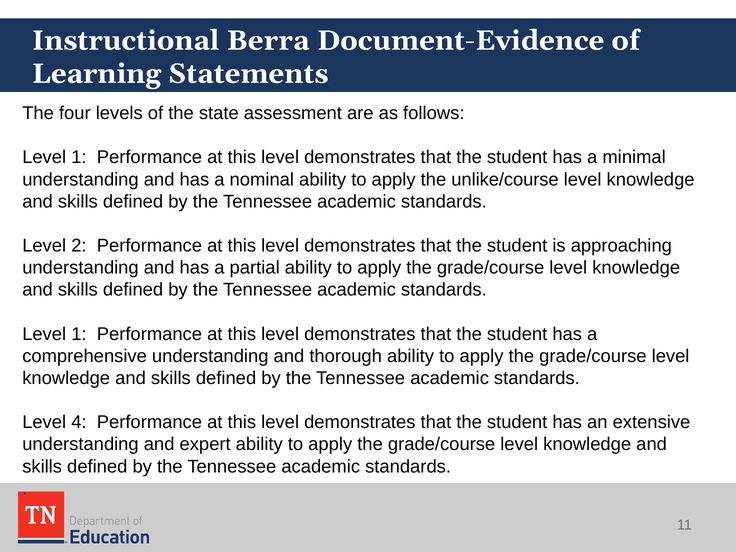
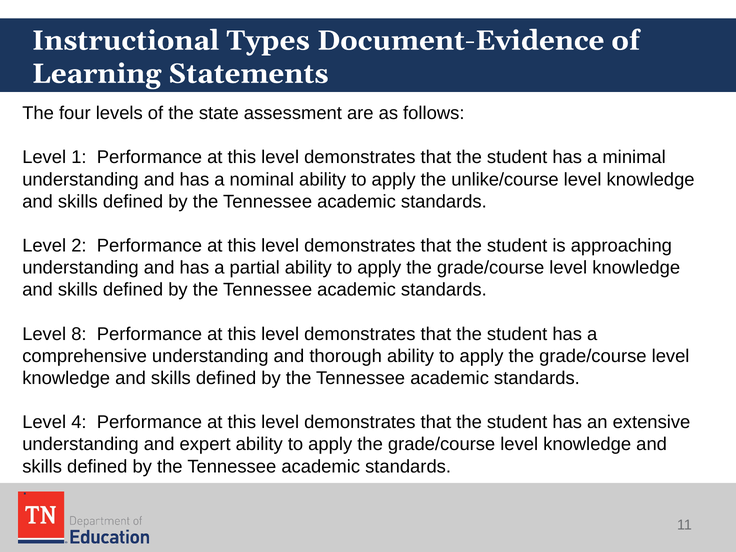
Berra: Berra -> Types
1 at (79, 334): 1 -> 8
